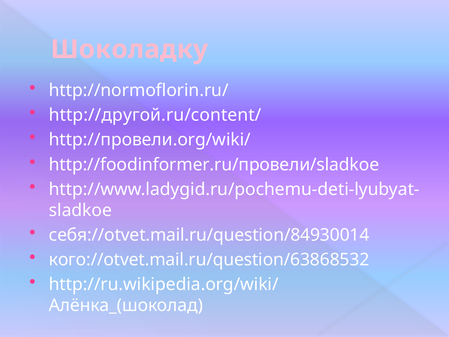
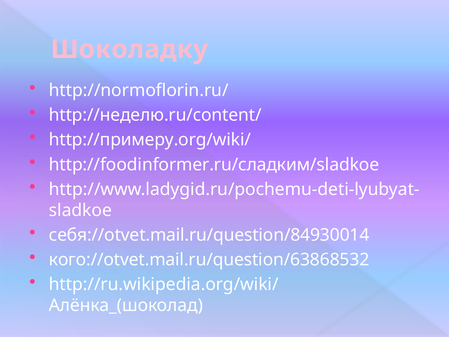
http://другой.ru/content/: http://другой.ru/content/ -> http://неделю.ru/content/
http://провели.org/wiki/: http://провели.org/wiki/ -> http://примеру.org/wiki/
http://foodinformer.ru/провели/sladkoe: http://foodinformer.ru/провели/sladkoe -> http://foodinformer.ru/сладким/sladkoe
